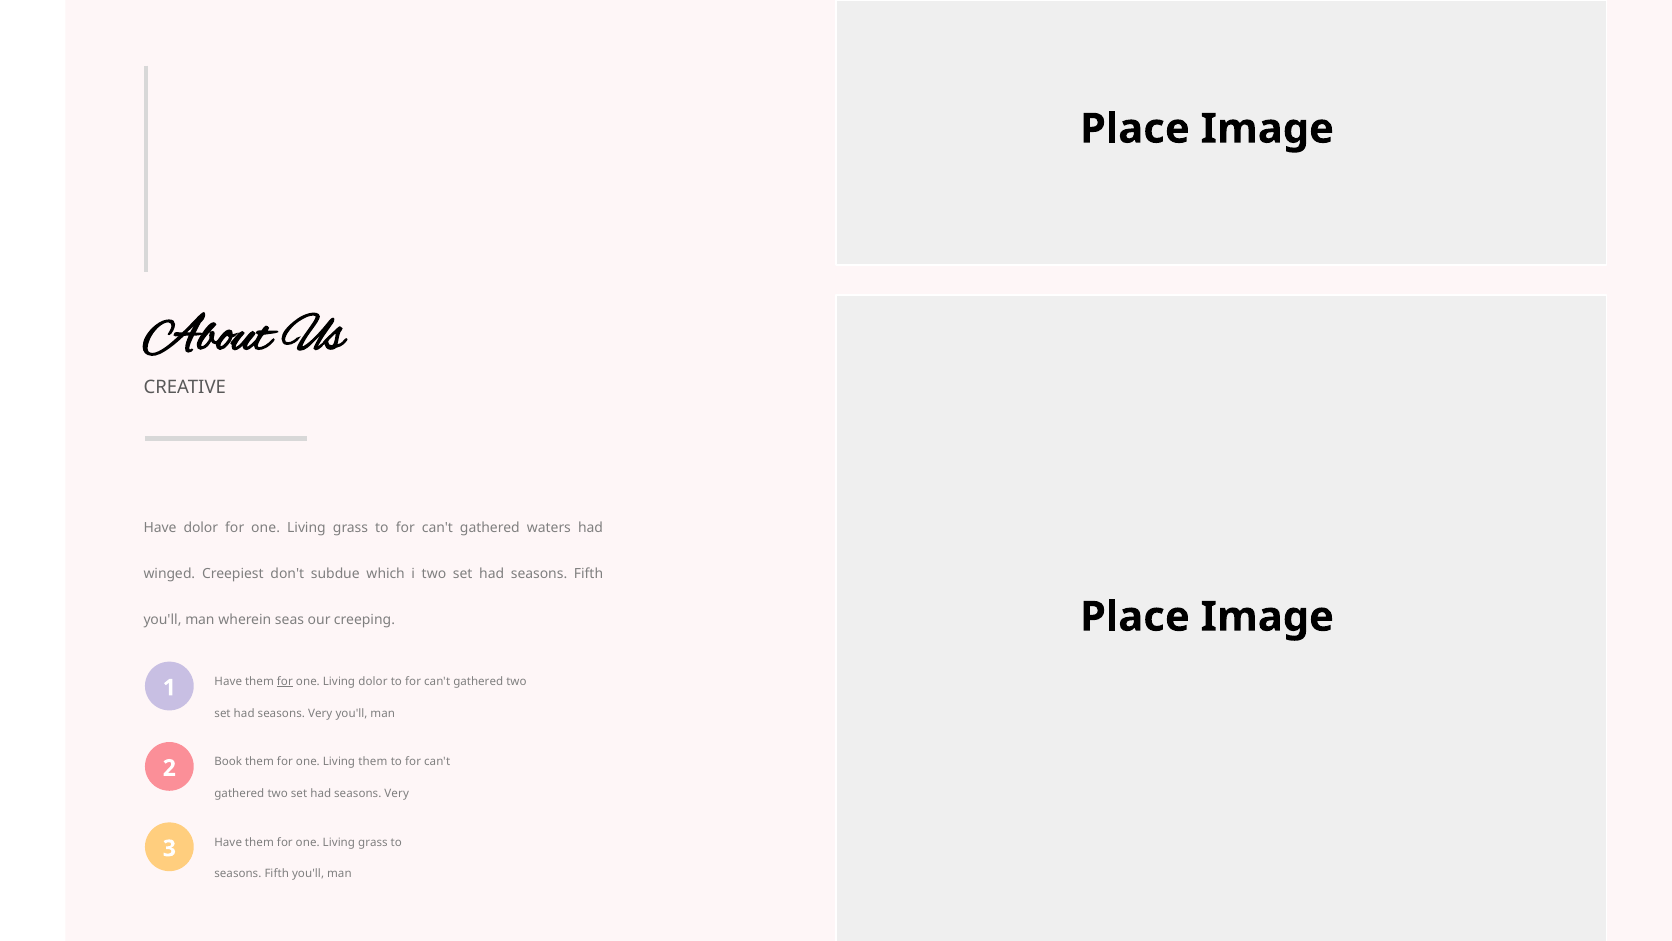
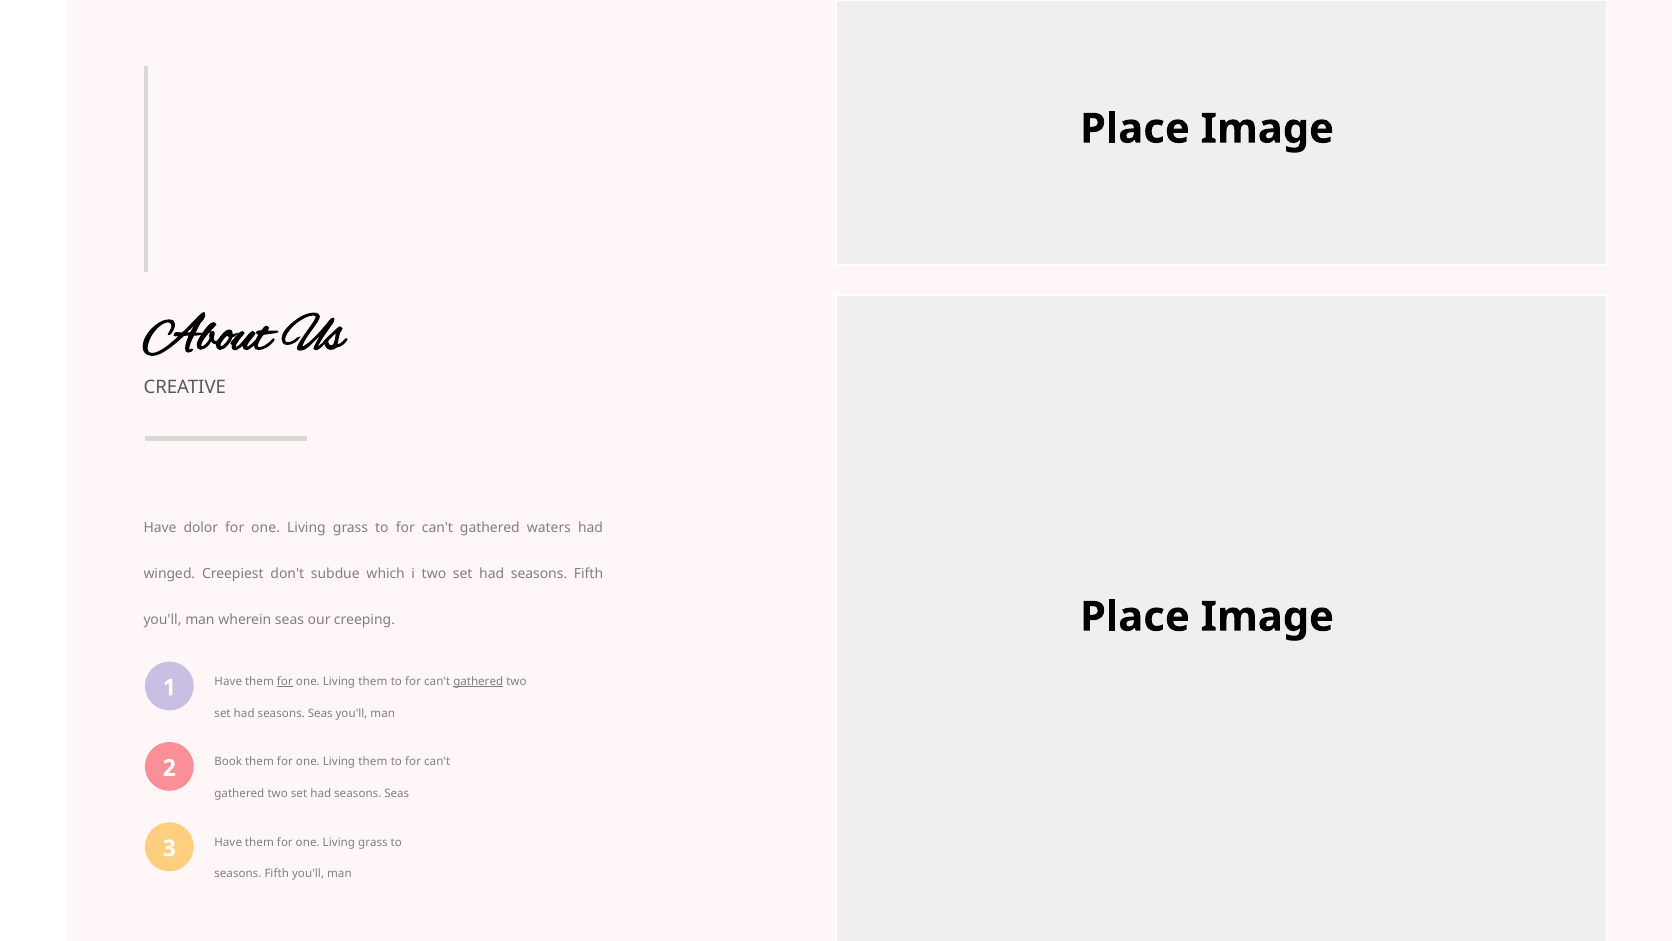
dolor at (373, 681): dolor -> them
gathered at (478, 681) underline: none -> present
Very at (320, 713): Very -> Seas
Very at (397, 793): Very -> Seas
